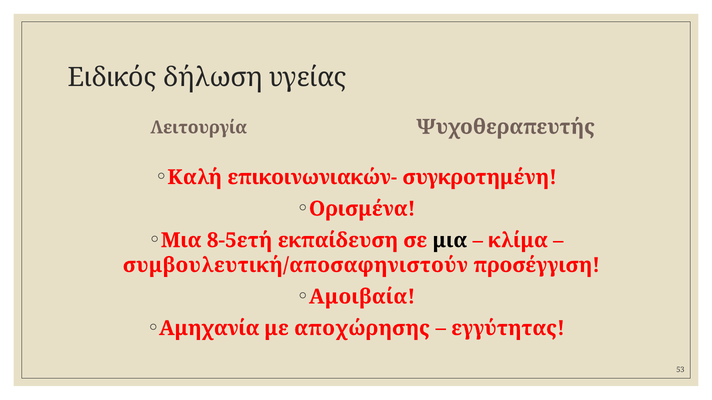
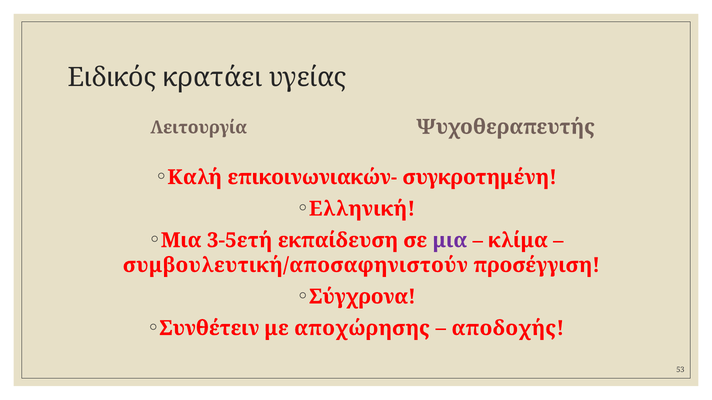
δήλωση: δήλωση -> κρατάει
Ορισμένα: Ορισμένα -> Ελληνική
8-5ετή: 8-5ετή -> 3-5ετή
μια at (450, 241) colour: black -> purple
Αμοιβαία: Αμοιβαία -> Σύγχρονα
Αμηχανία: Αμηχανία -> Συνθέτειν
εγγύτητας: εγγύτητας -> αποδοχής
